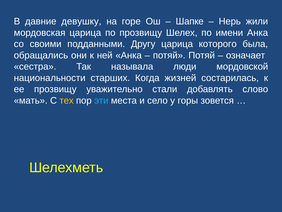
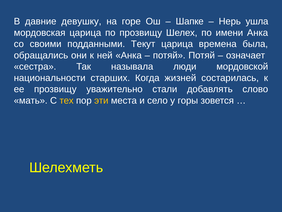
жили: жили -> ушла
Другу: Другу -> Текут
которого: которого -> времена
эти colour: light blue -> yellow
